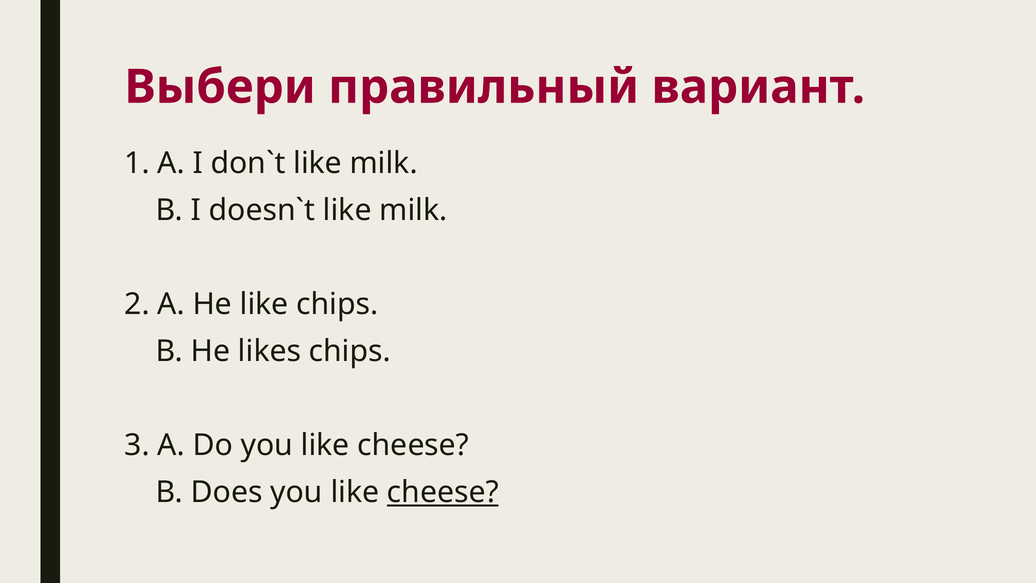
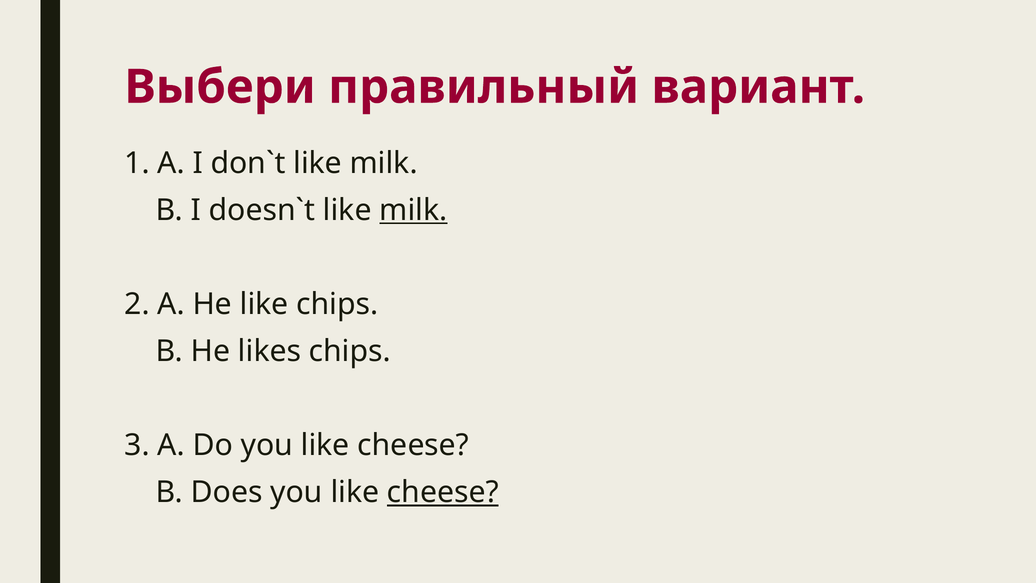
milk at (413, 210) underline: none -> present
